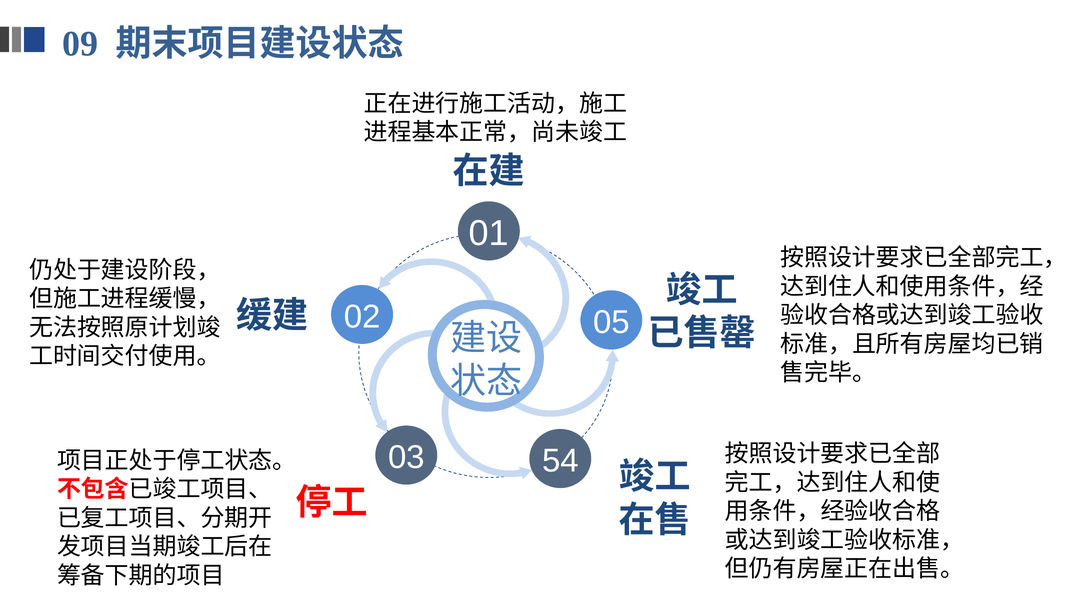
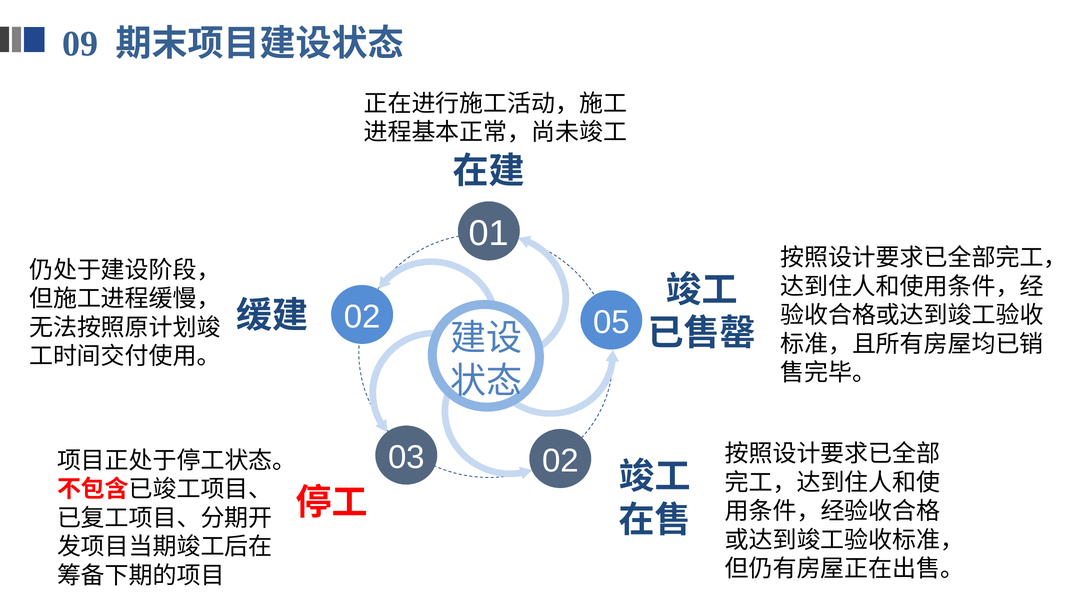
03 54: 54 -> 02
